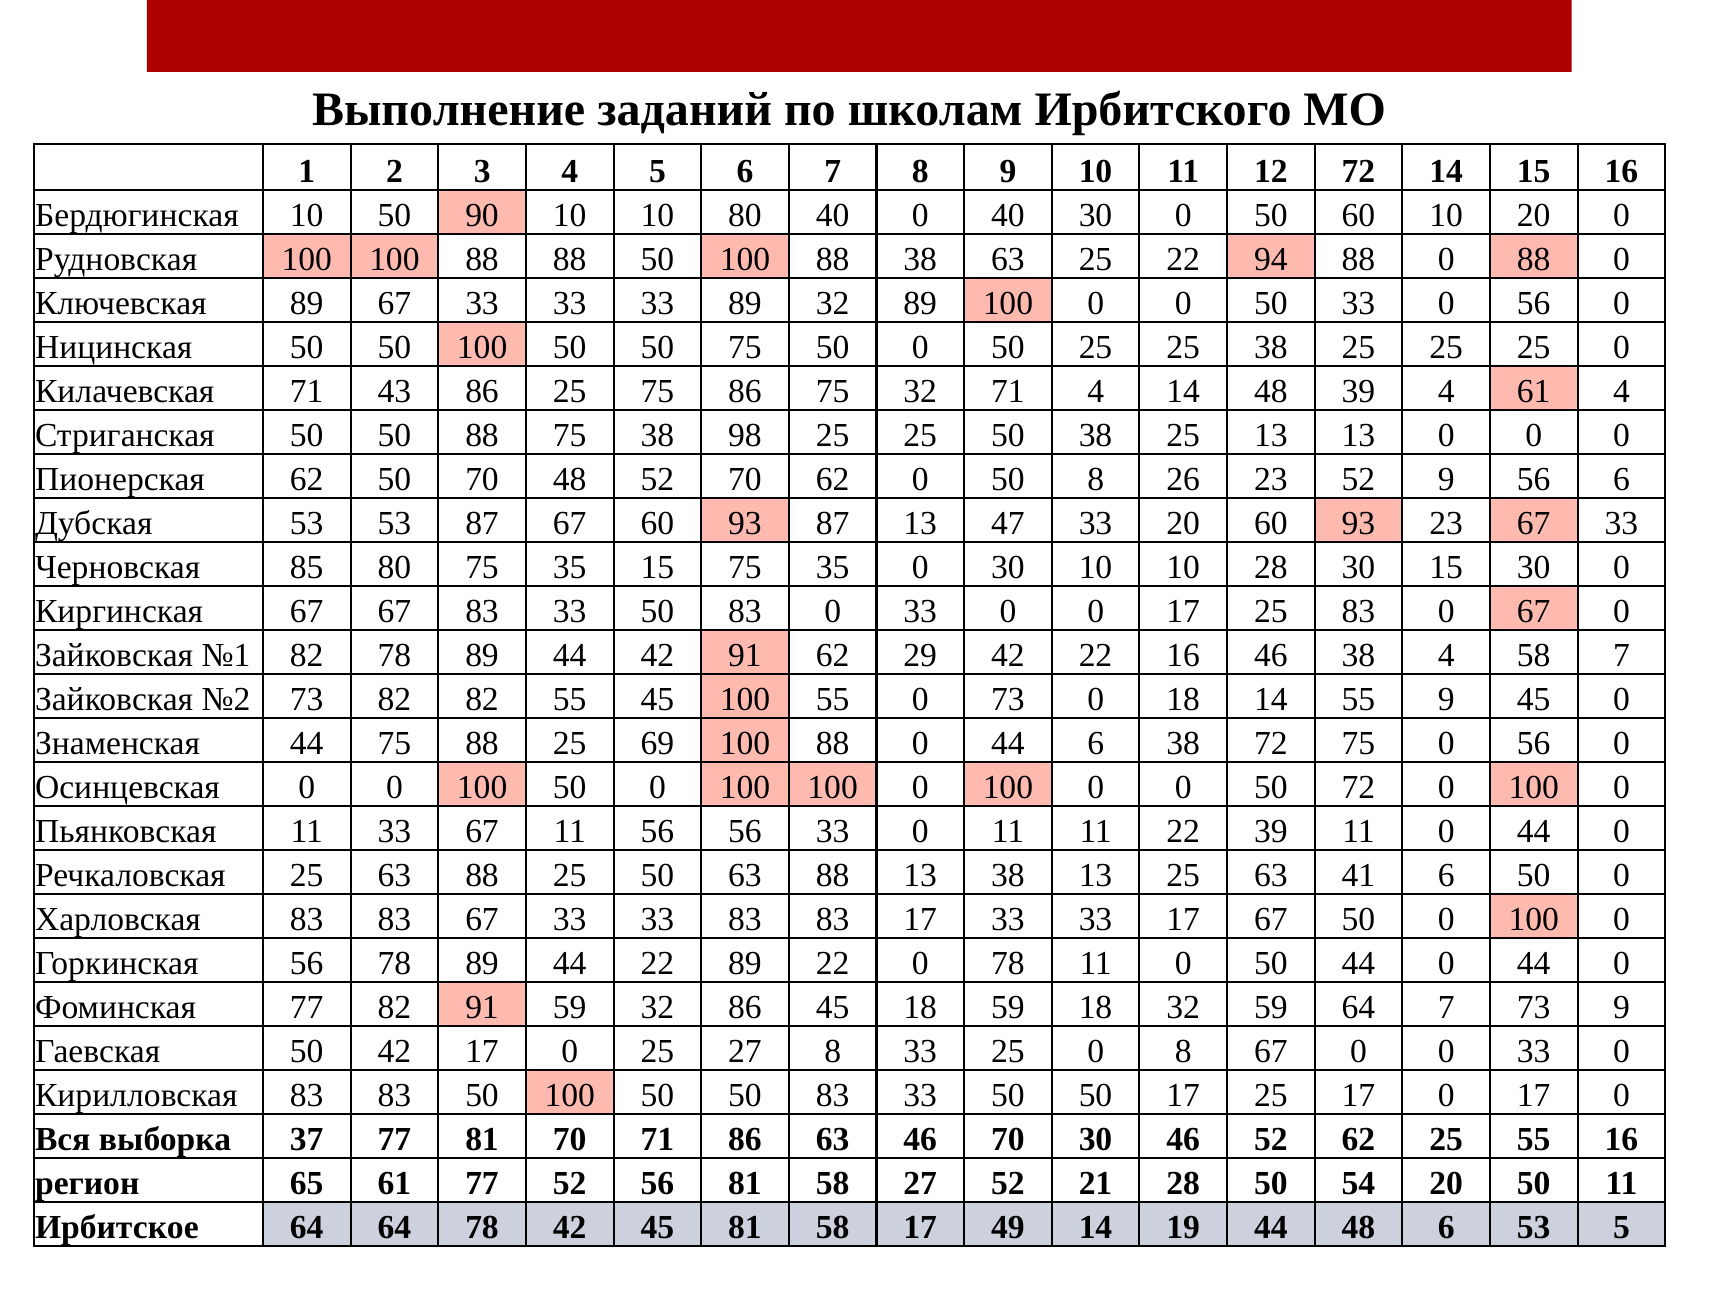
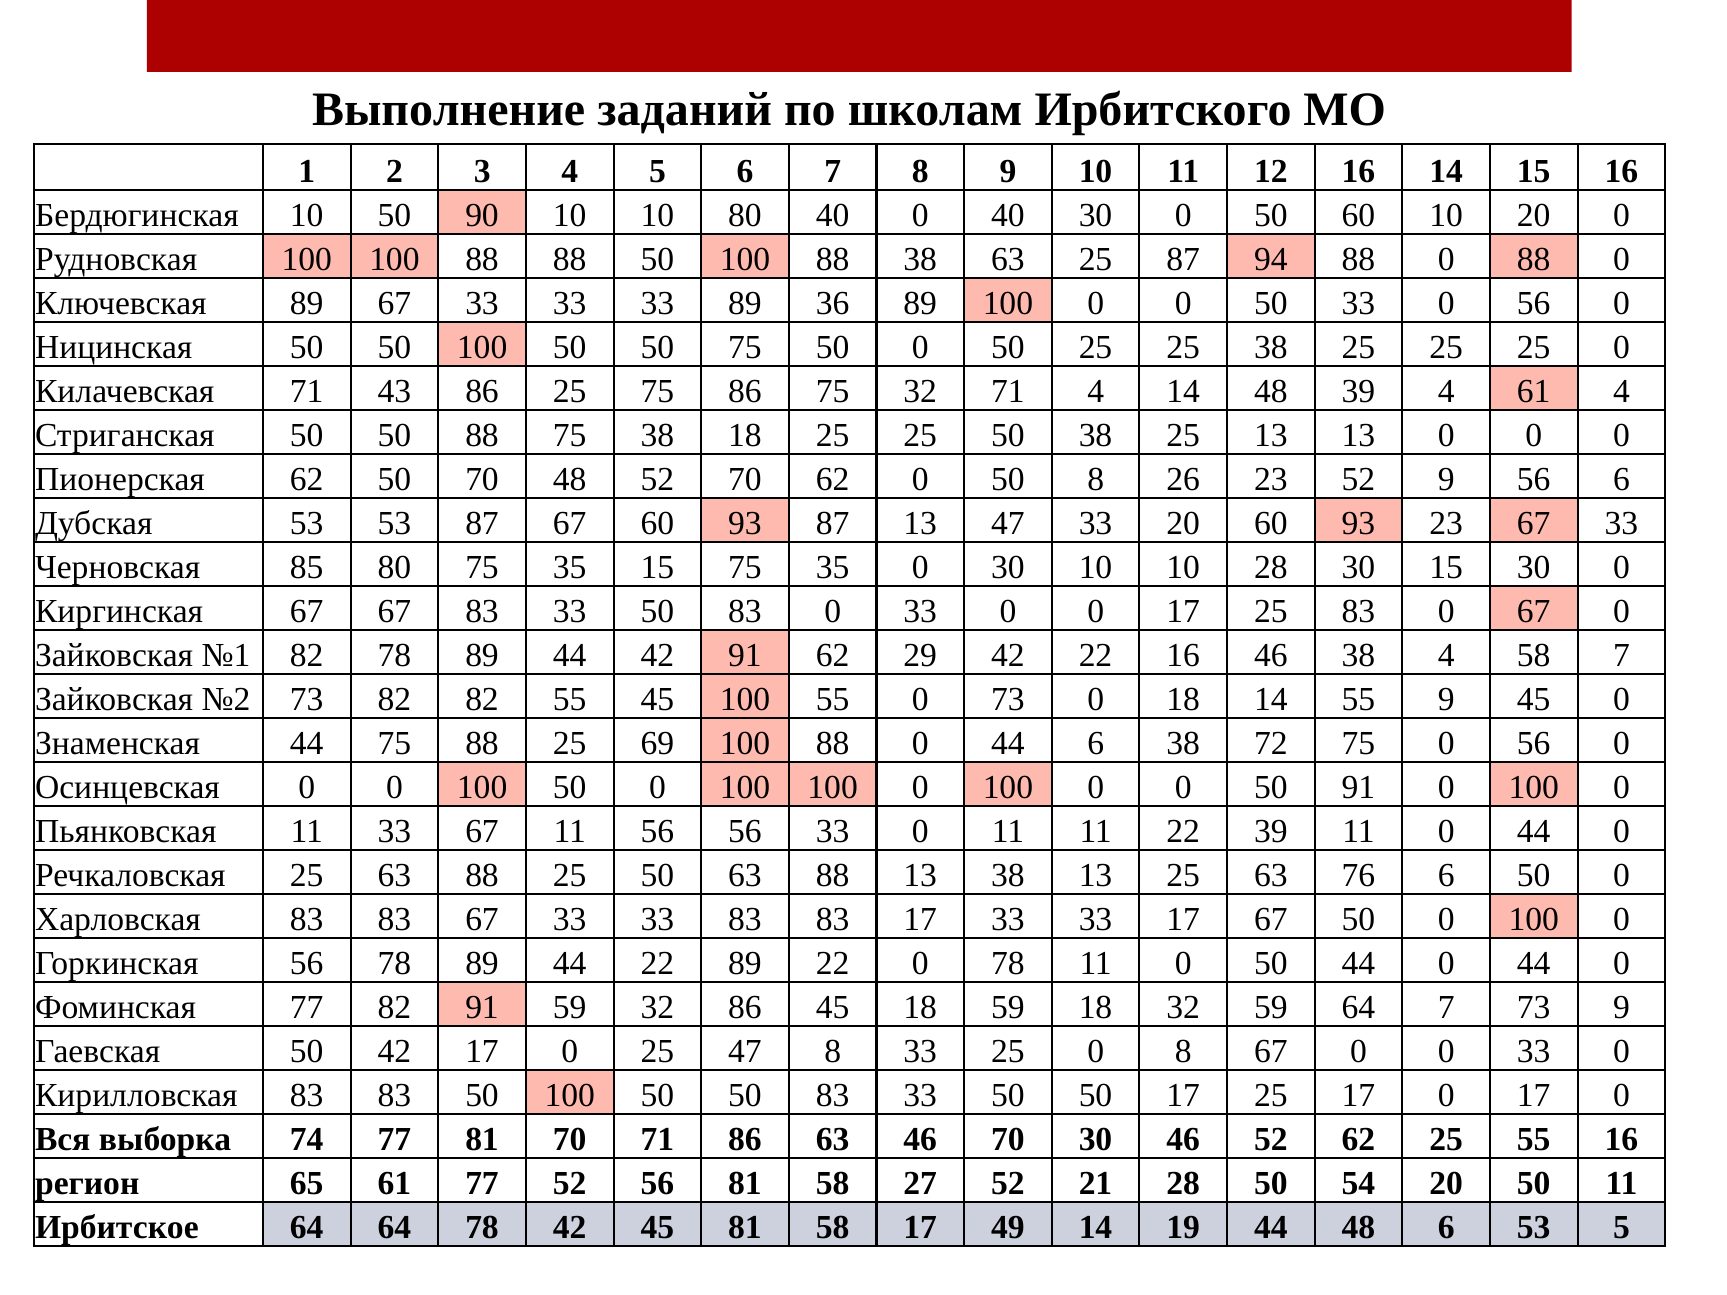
12 72: 72 -> 16
25 22: 22 -> 87
89 32: 32 -> 36
38 98: 98 -> 18
50 72: 72 -> 91
41: 41 -> 76
25 27: 27 -> 47
37: 37 -> 74
